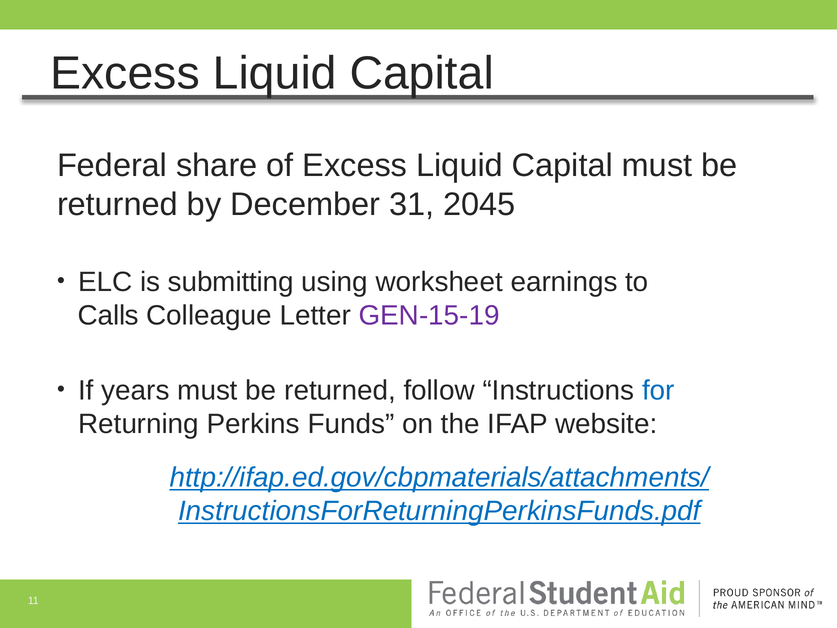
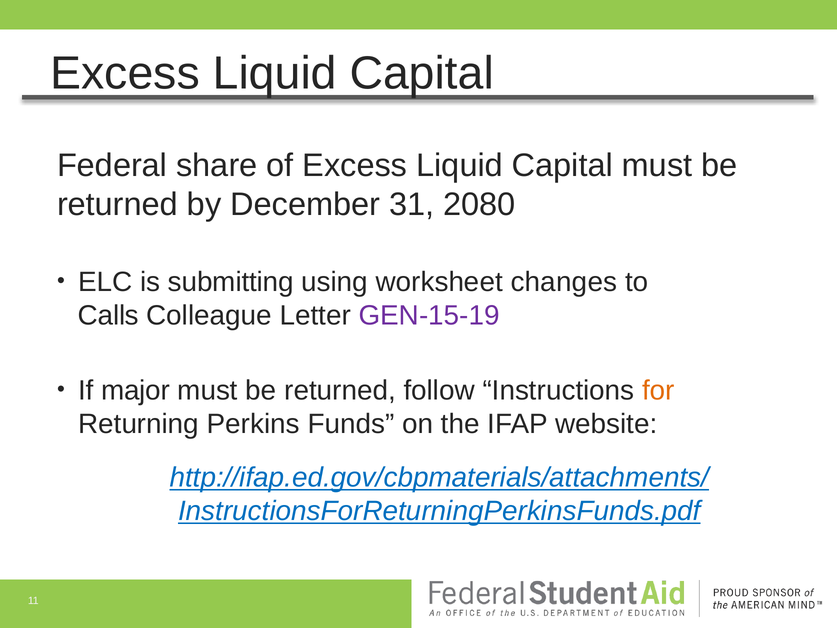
2045: 2045 -> 2080
earnings: earnings -> changes
years: years -> major
for colour: blue -> orange
